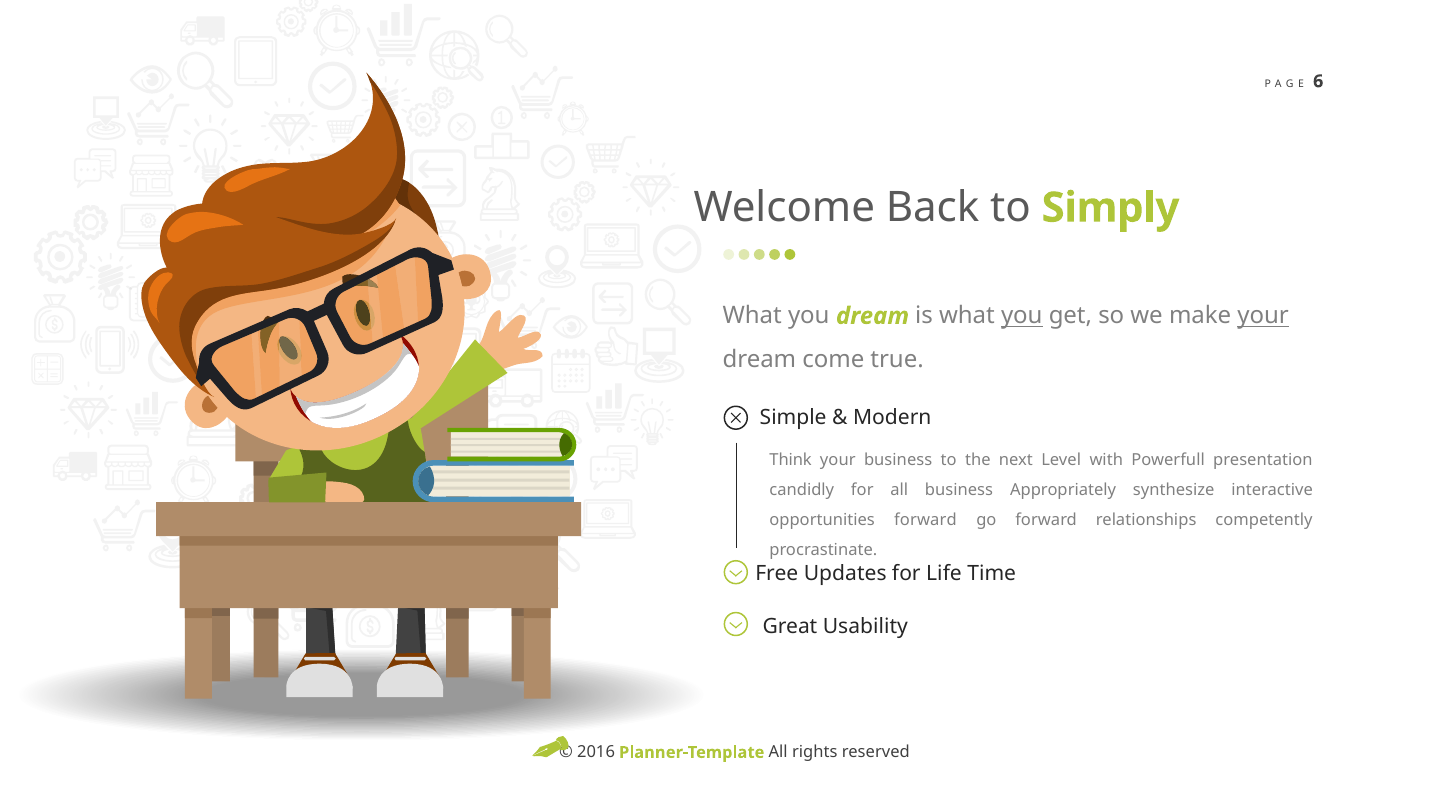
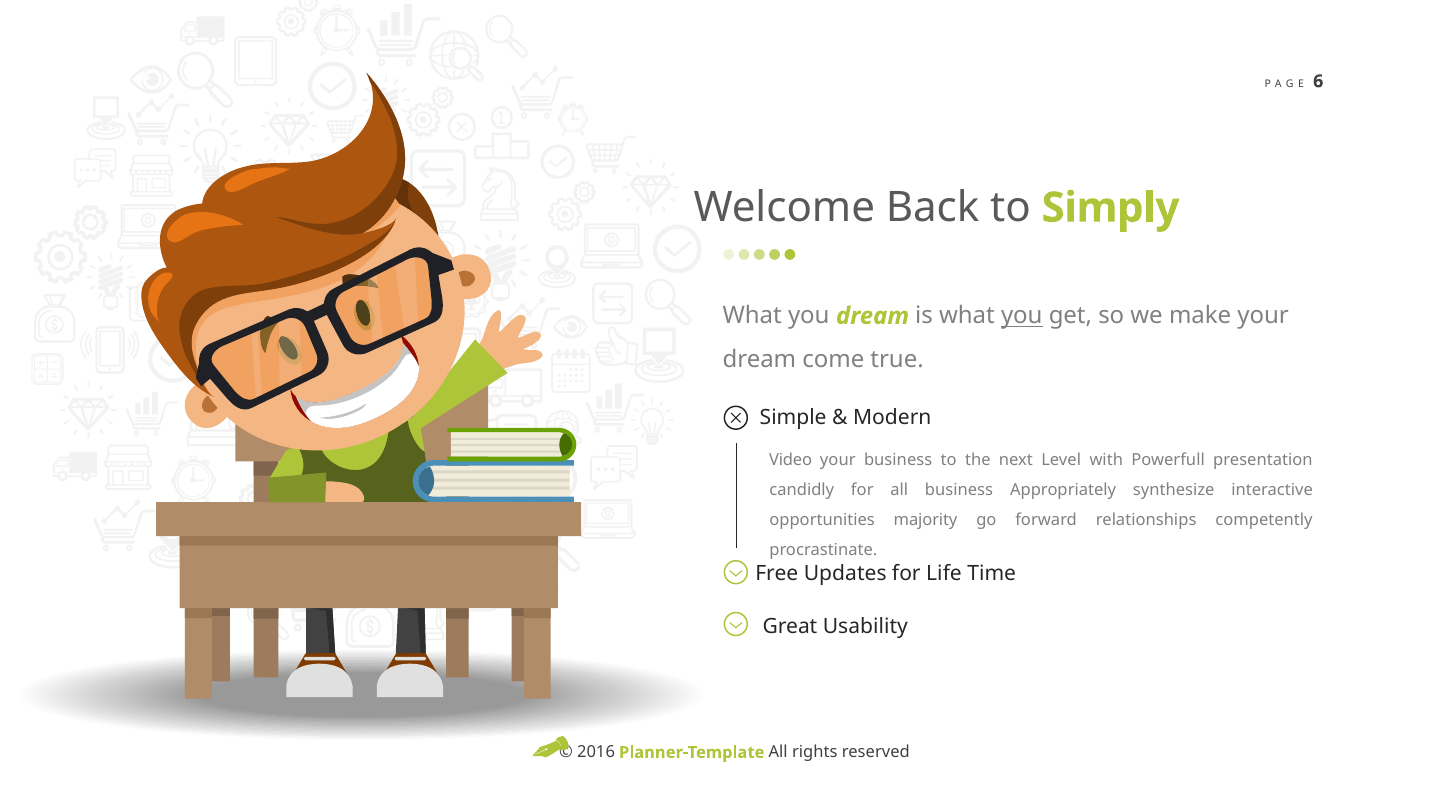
your at (1263, 316) underline: present -> none
Think: Think -> Video
opportunities forward: forward -> majority
